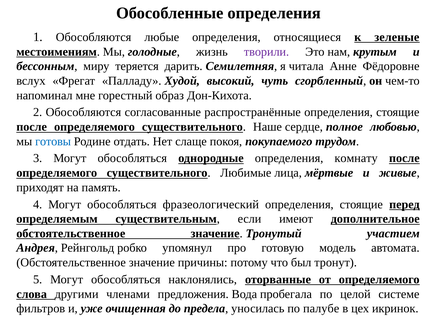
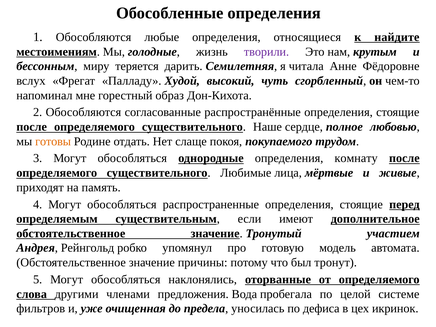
зеленые: зеленые -> найдите
готовы colour: blue -> orange
фразеологический: фразеологический -> распространенные
палубе: палубе -> дефиса
